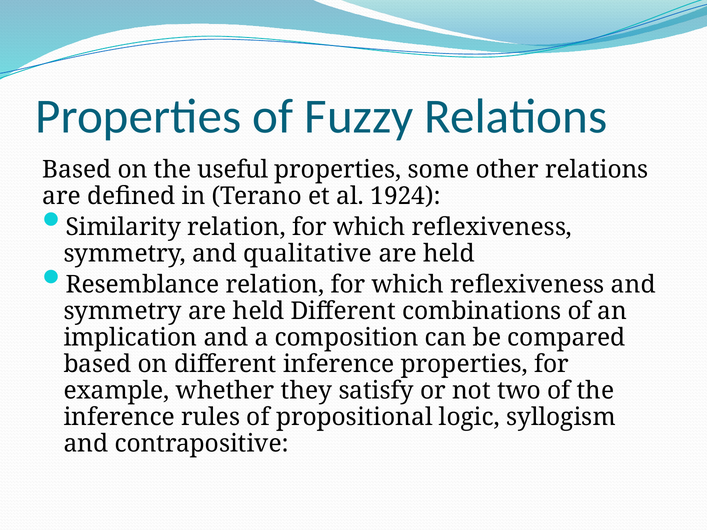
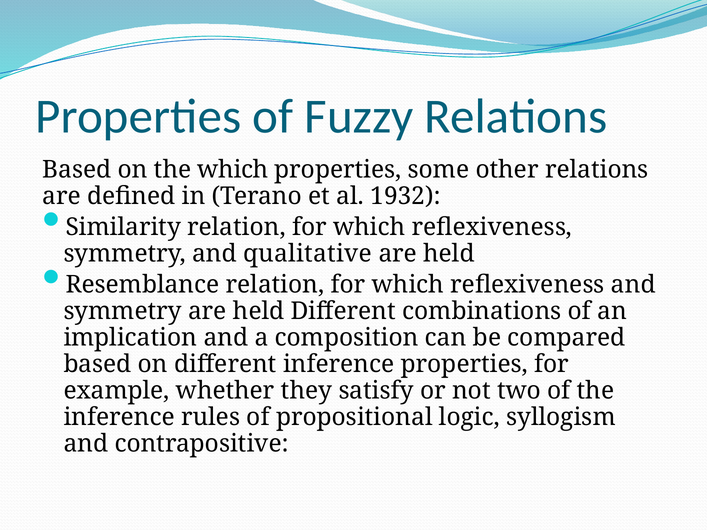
the useful: useful -> which
1924: 1924 -> 1932
